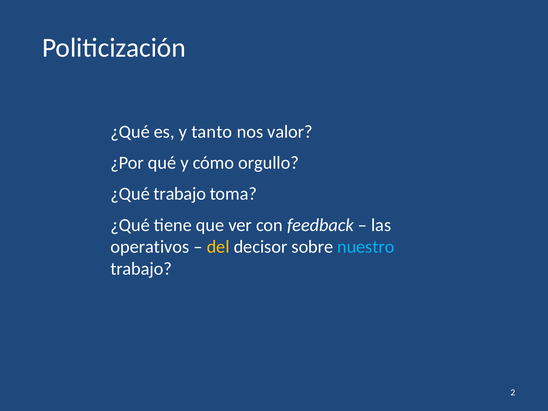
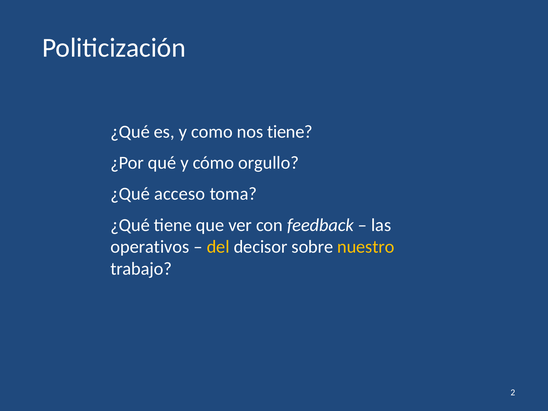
tanto: tanto -> como
nos valor: valor -> tiene
¿Qué trabajo: trabajo -> acceso
nuestro colour: light blue -> yellow
